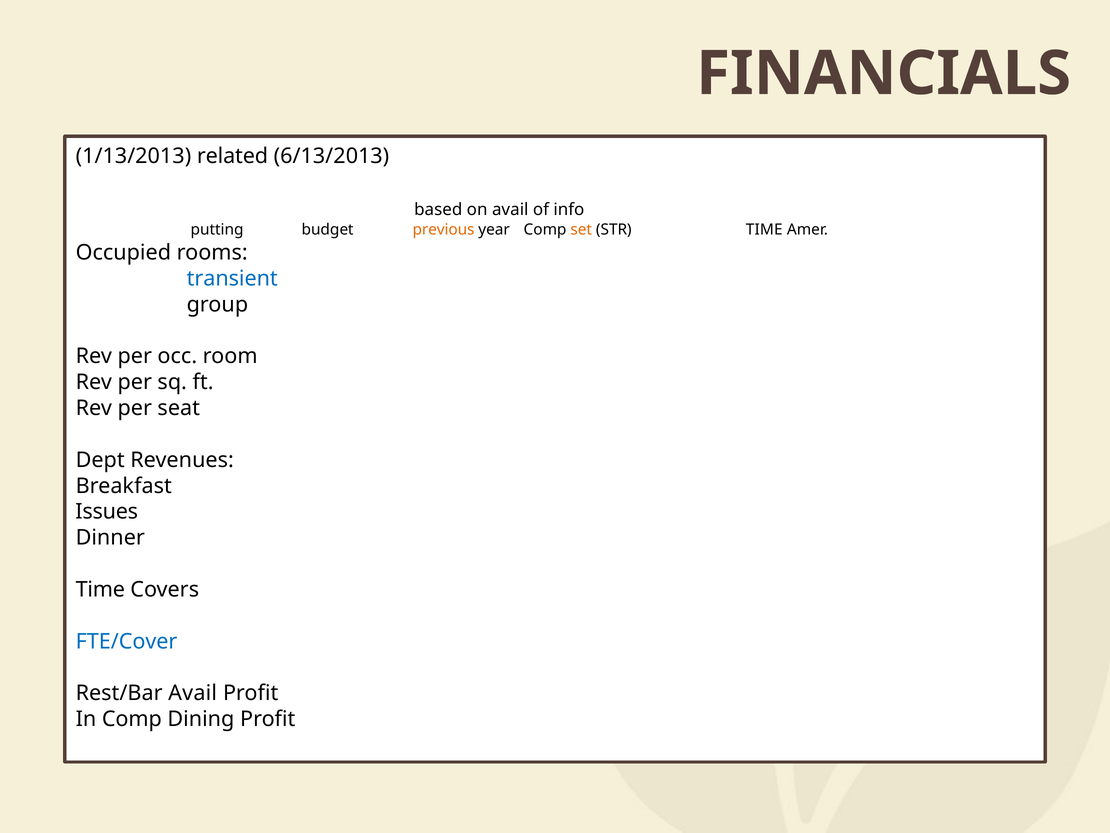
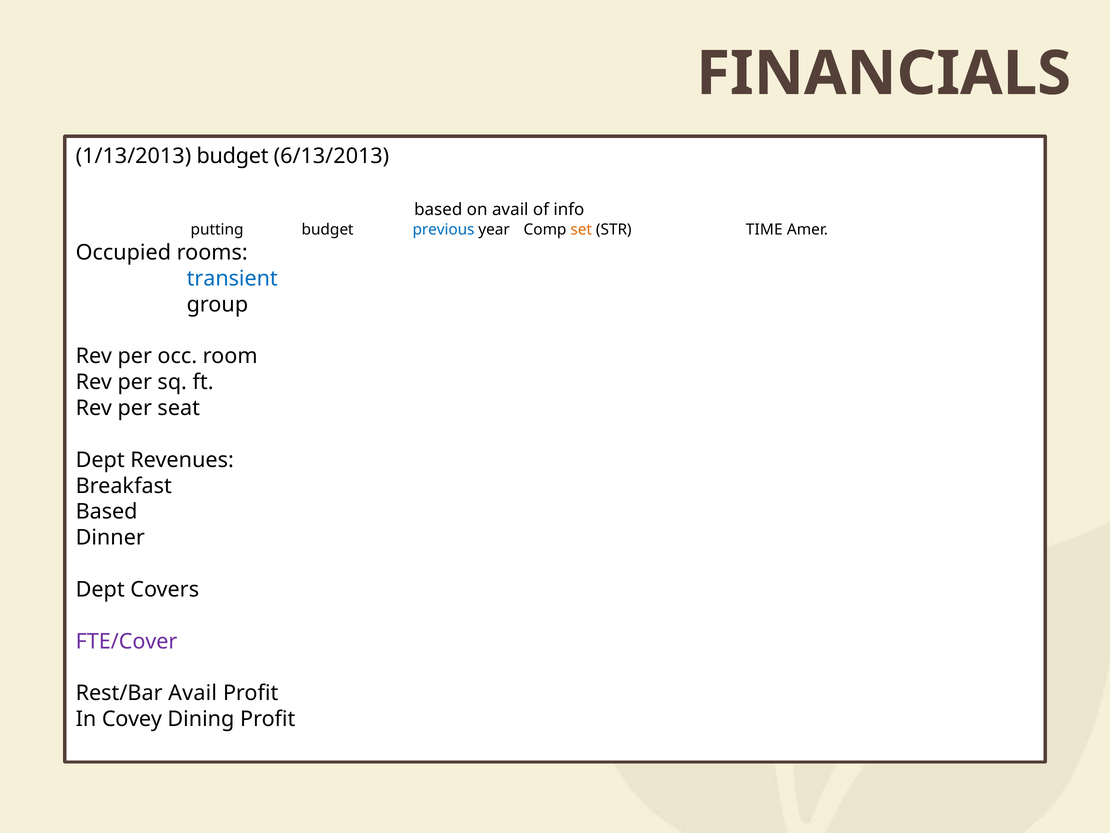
1/13/2013 related: related -> budget
previous colour: orange -> blue
Issues at (107, 512): Issues -> Based
Time at (100, 589): Time -> Dept
FTE/Cover colour: blue -> purple
In Comp: Comp -> Covey
